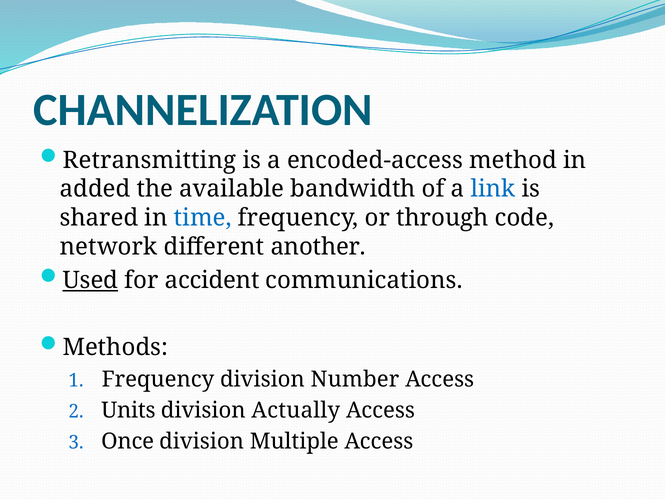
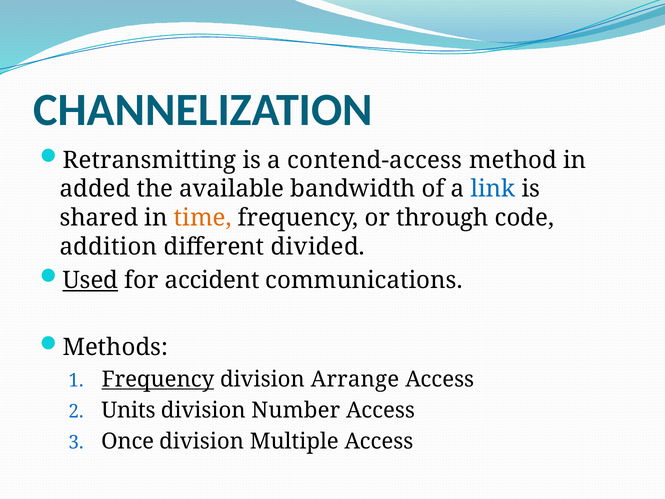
encoded-access: encoded-access -> contend-access
time colour: blue -> orange
network: network -> addition
another: another -> divided
Frequency at (158, 379) underline: none -> present
Number: Number -> Arrange
Actually: Actually -> Number
